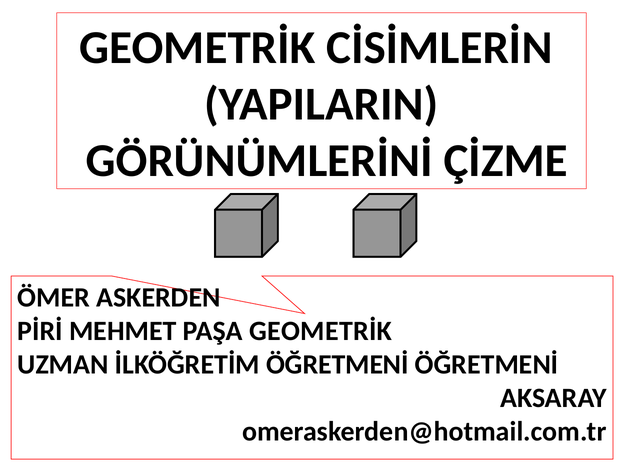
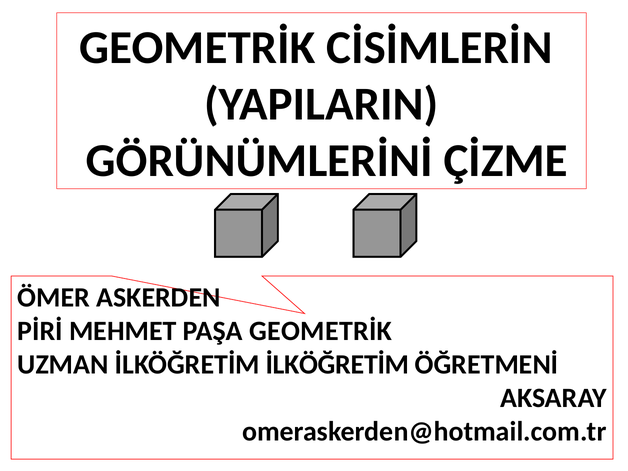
İLKÖĞRETİM ÖĞRETMENİ: ÖĞRETMENİ -> İLKÖĞRETİM
